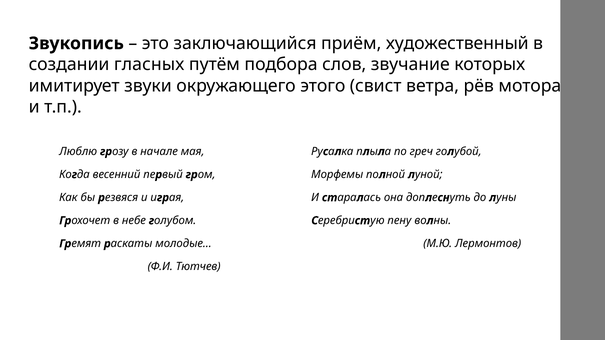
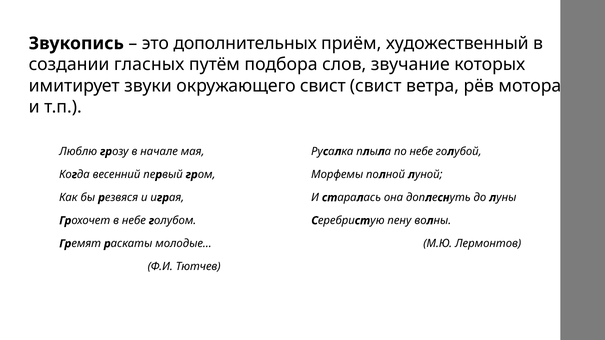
заключающийся: заключающийся -> дополнительных
окружающего этого: этого -> свист
по греч: греч -> небе
